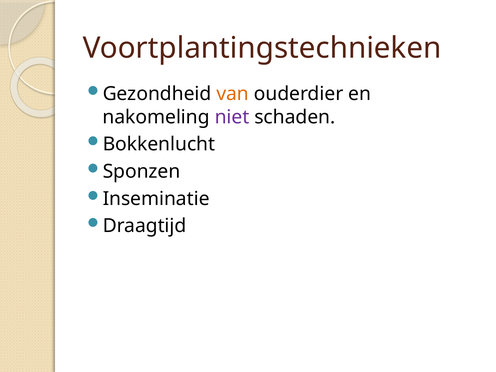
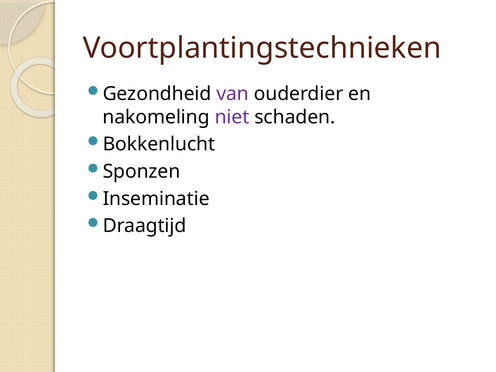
van colour: orange -> purple
